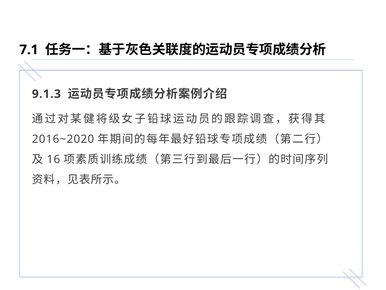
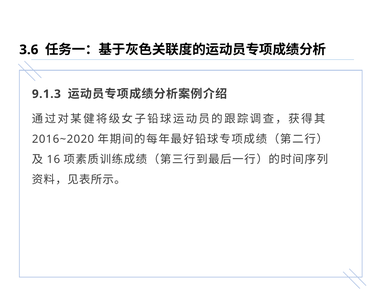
7.1: 7.1 -> 3.6
